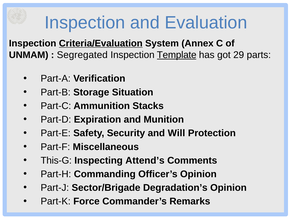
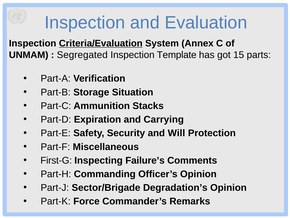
Template underline: present -> none
29: 29 -> 15
Munition: Munition -> Carrying
This-G: This-G -> First-G
Attend’s: Attend’s -> Failure’s
